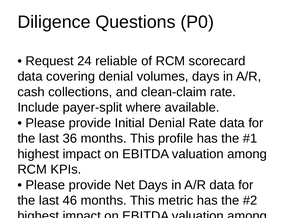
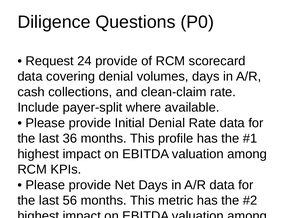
24 reliable: reliable -> provide
46: 46 -> 56
